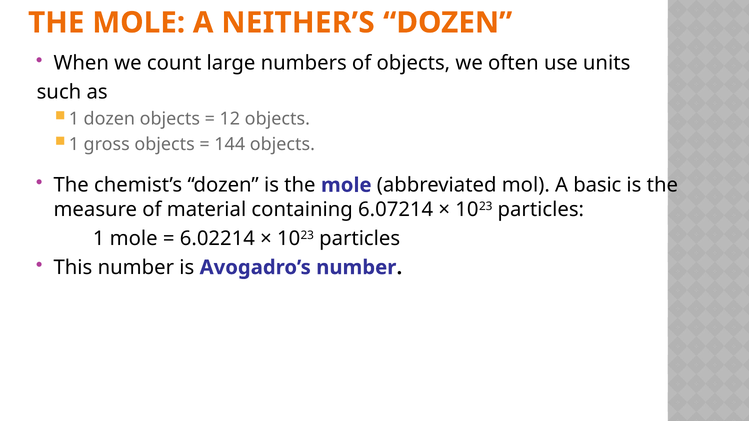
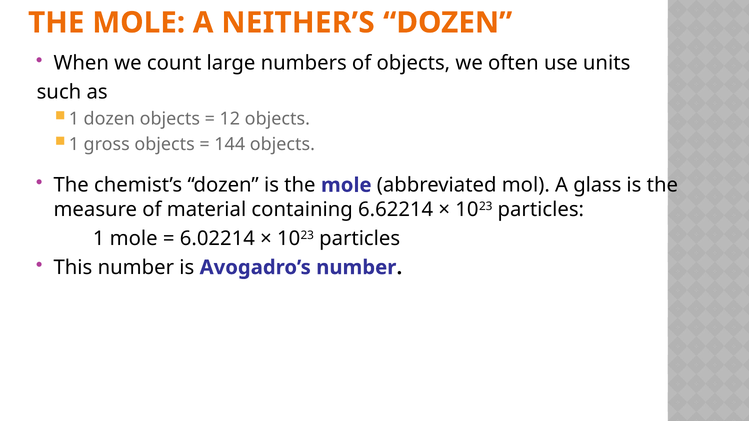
basic: basic -> glass
6.07214: 6.07214 -> 6.62214
